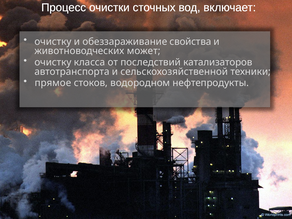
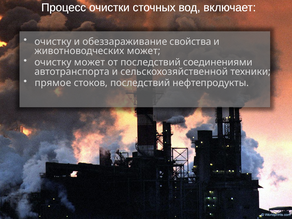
очистку класса: класса -> может
катализаторов: катализаторов -> соединениями
стоков водородном: водородном -> последствий
